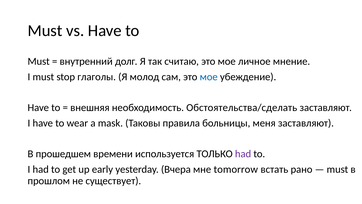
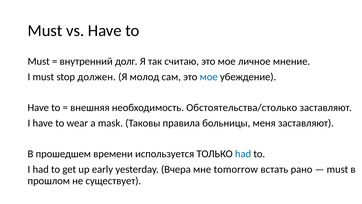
глаголы: глаголы -> должен
Обстоятельства/сделать: Обстоятельства/сделать -> Обстоятельства/столько
had at (243, 154) colour: purple -> blue
